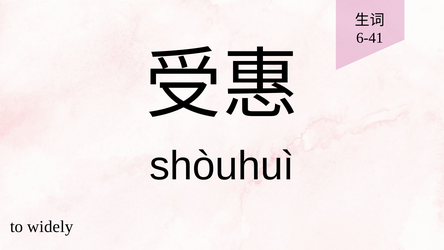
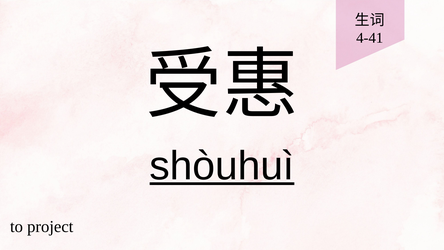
6-41: 6-41 -> 4-41
shòuhuì underline: none -> present
widely: widely -> project
